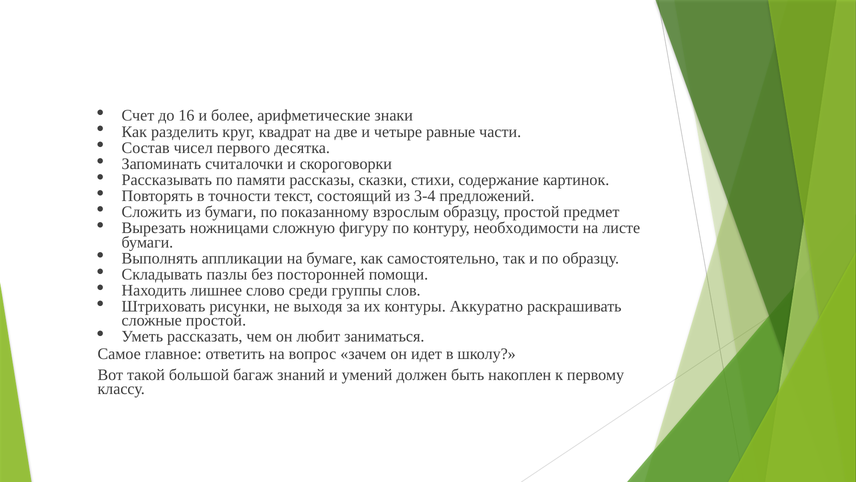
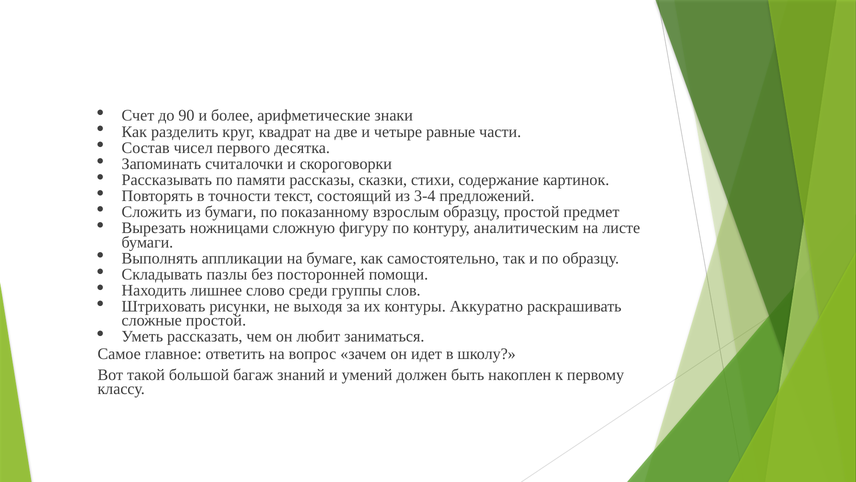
16: 16 -> 90
необходимости: необходимости -> аналитическим
